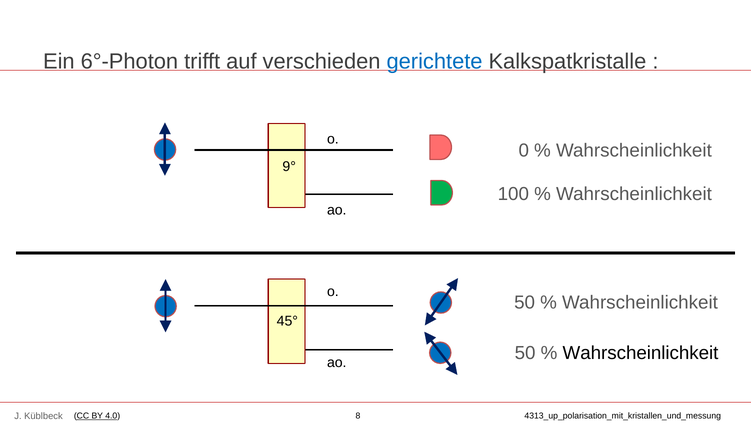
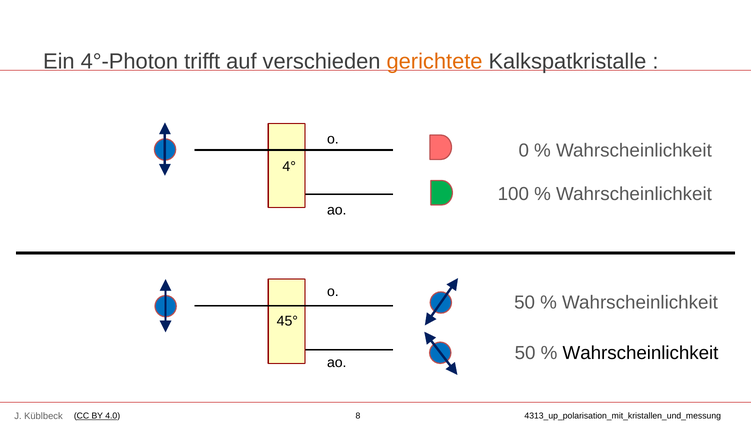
6°-Photon: 6°-Photon -> 4°-Photon
gerichtete colour: blue -> orange
9°: 9° -> 4°
